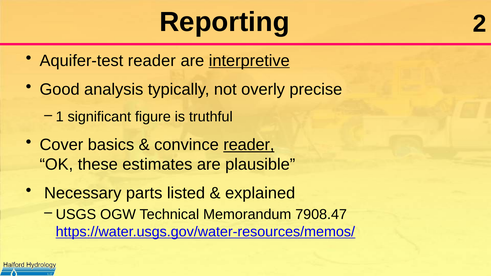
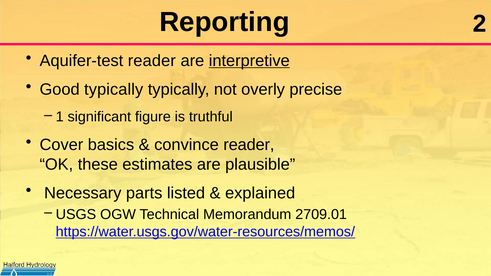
Good analysis: analysis -> typically
reader at (249, 145) underline: present -> none
7908.47: 7908.47 -> 2709.01
